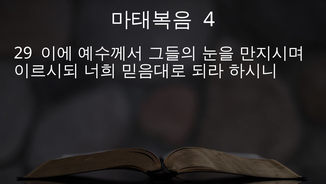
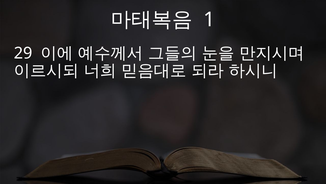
4: 4 -> 1
